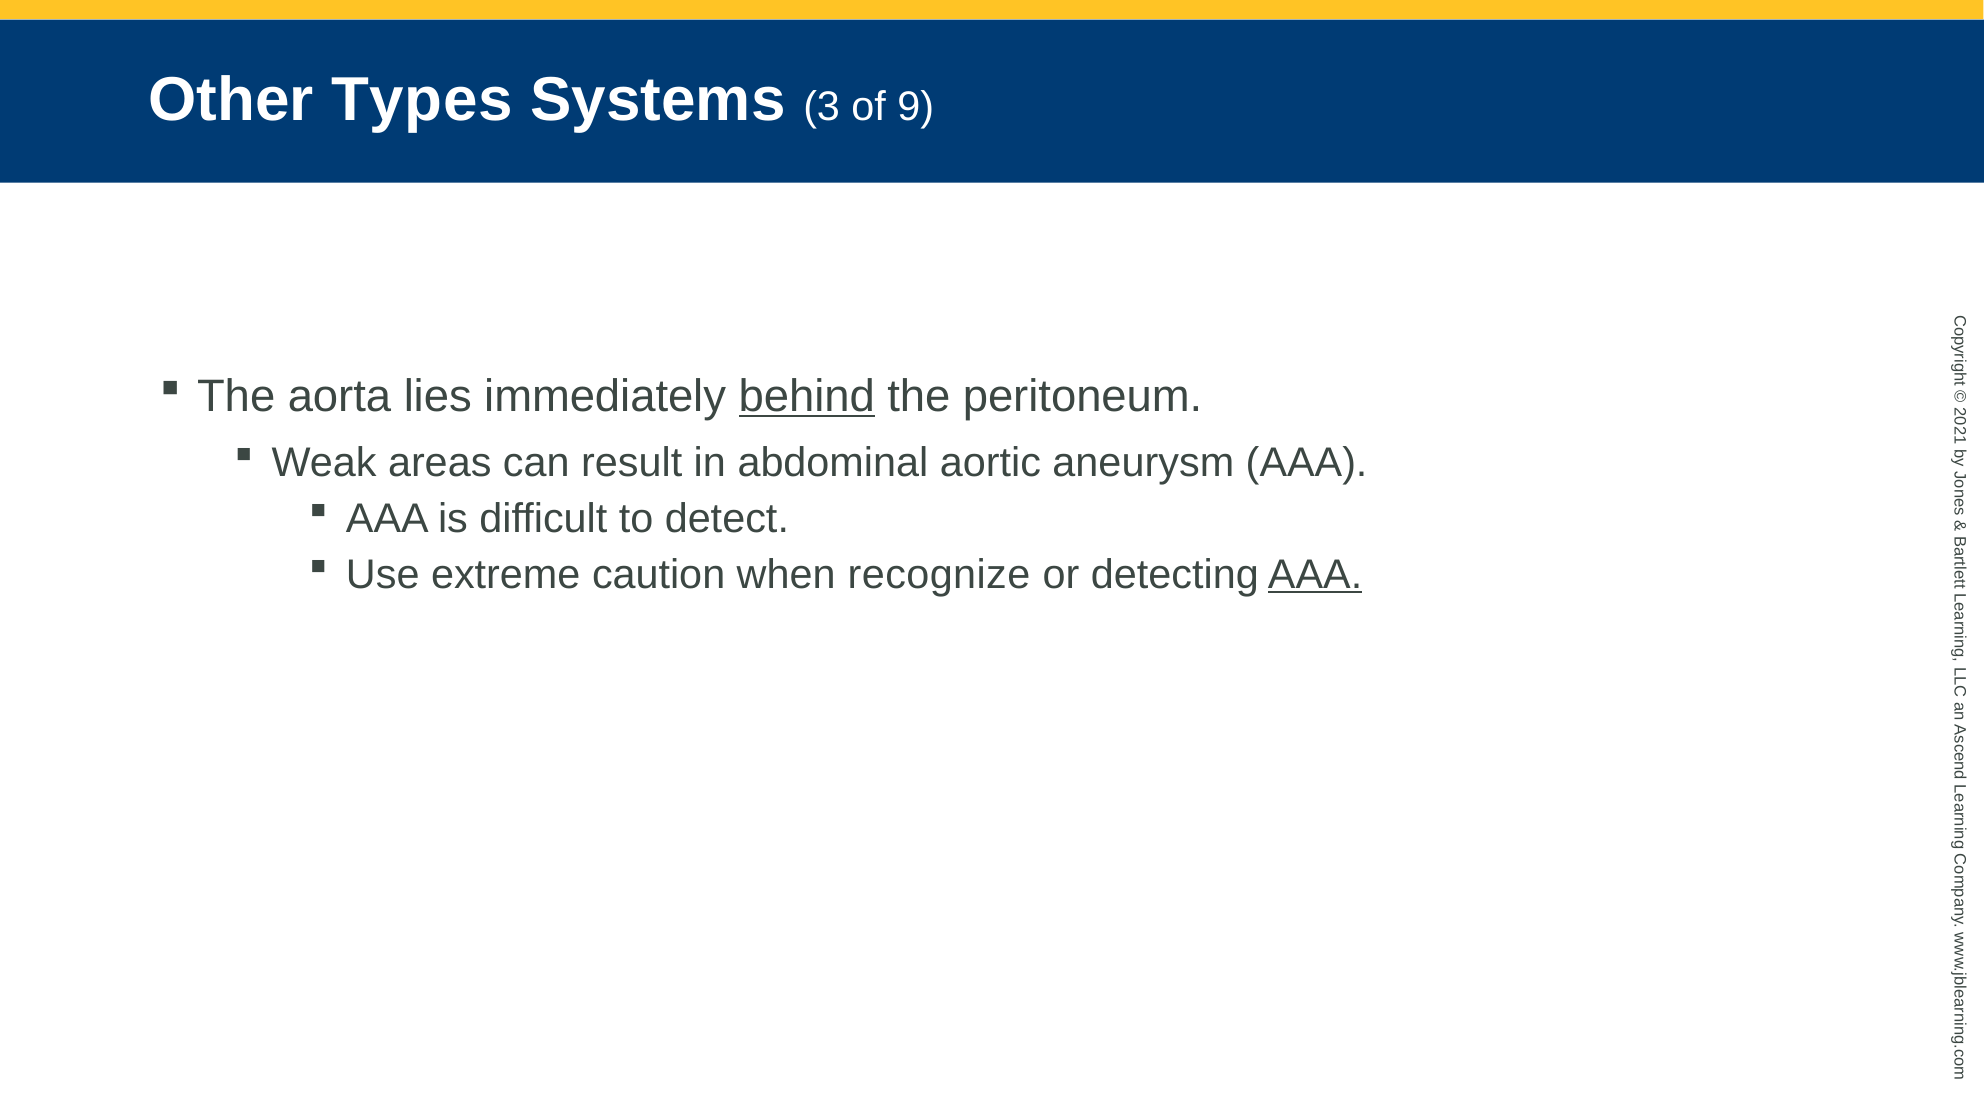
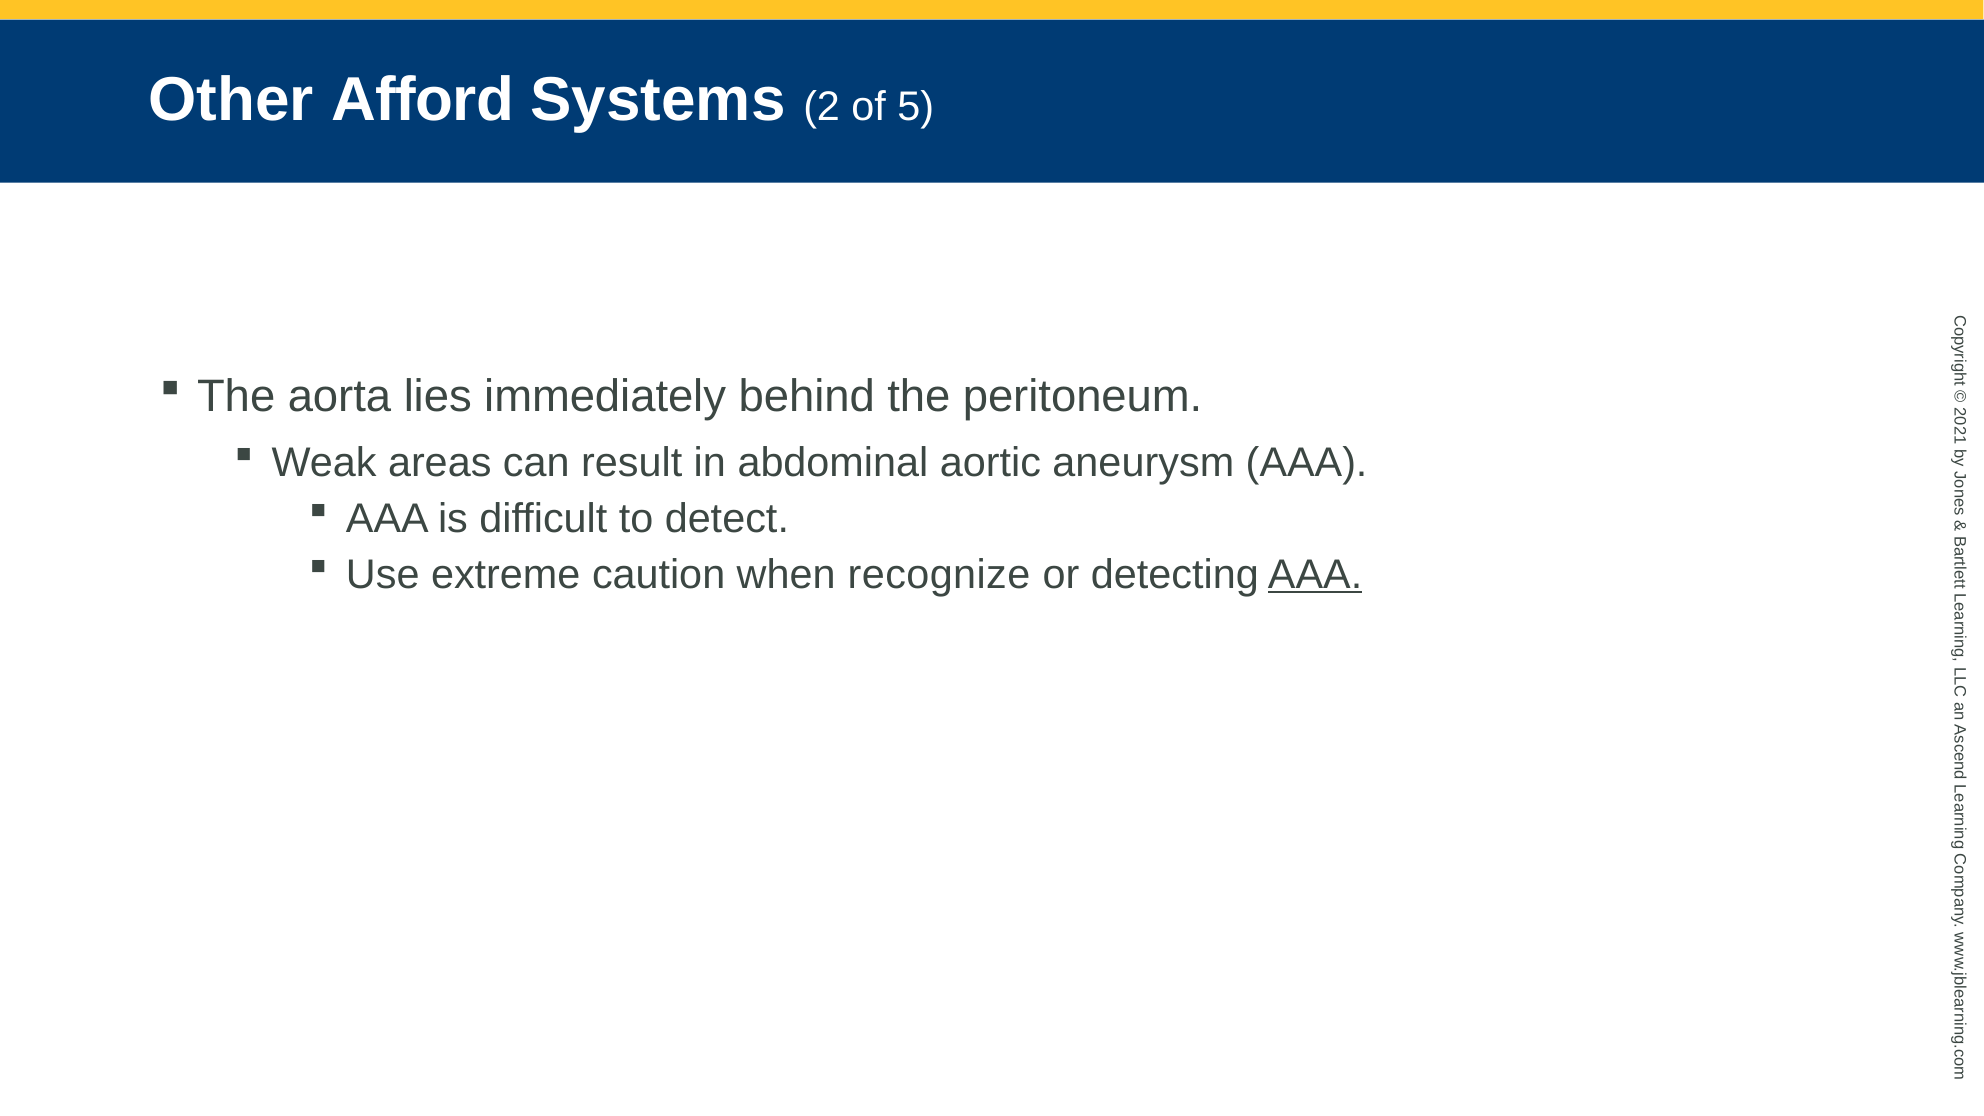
Types: Types -> Afford
Systems 3: 3 -> 2
9: 9 -> 5
behind underline: present -> none
